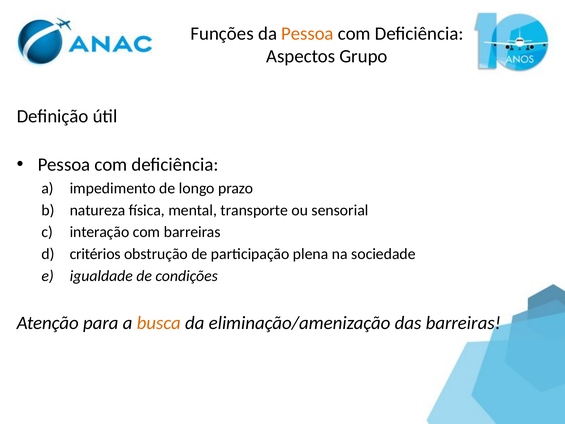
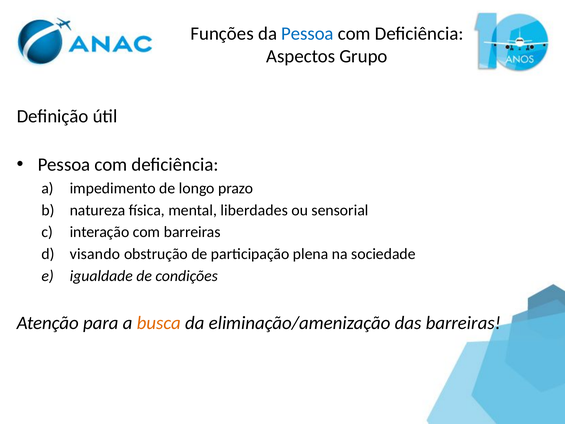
Pessoa at (307, 34) colour: orange -> blue
transporte: transporte -> liberdades
critérios: critérios -> visando
